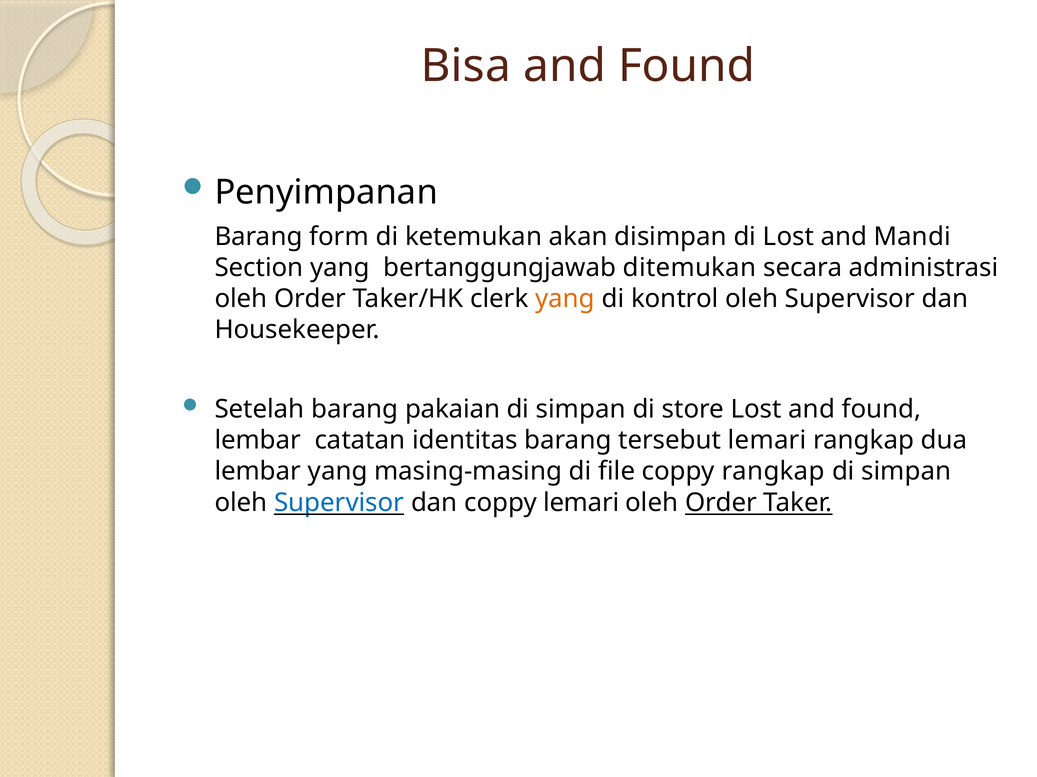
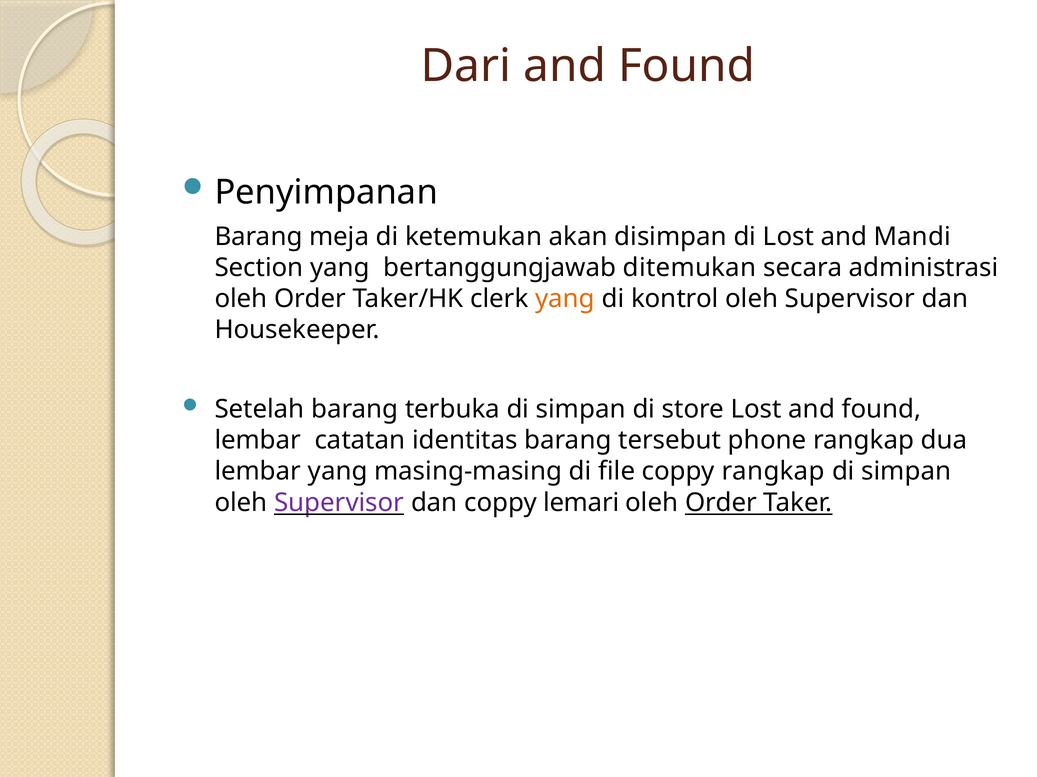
Bisa: Bisa -> Dari
form: form -> meja
pakaian: pakaian -> terbuka
tersebut lemari: lemari -> phone
Supervisor at (339, 503) colour: blue -> purple
